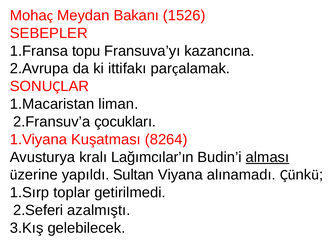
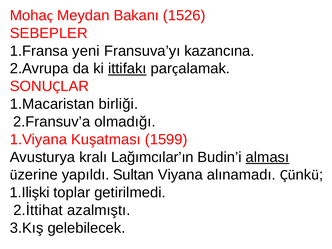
topu: topu -> yeni
ittifakı underline: none -> present
liman: liman -> birliği
çocukları: çocukları -> olmadığı
8264: 8264 -> 1599
1.Sırp: 1.Sırp -> 1.Ilişki
2.Seferi: 2.Seferi -> 2.İttihat
